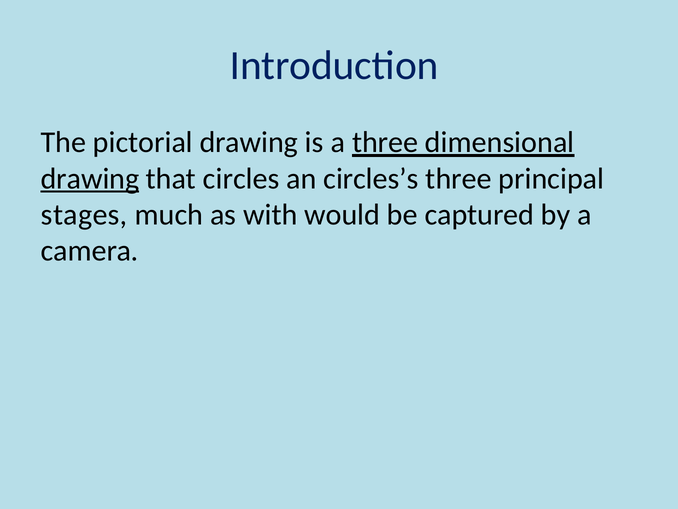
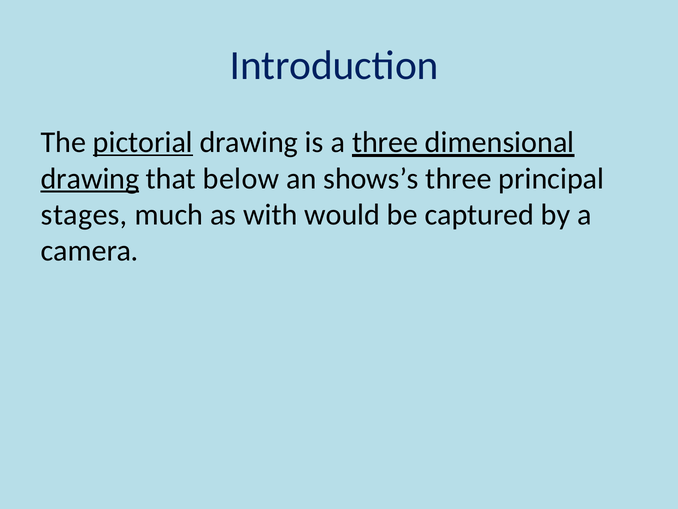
pictorial underline: none -> present
circles: circles -> below
circles’s: circles’s -> shows’s
